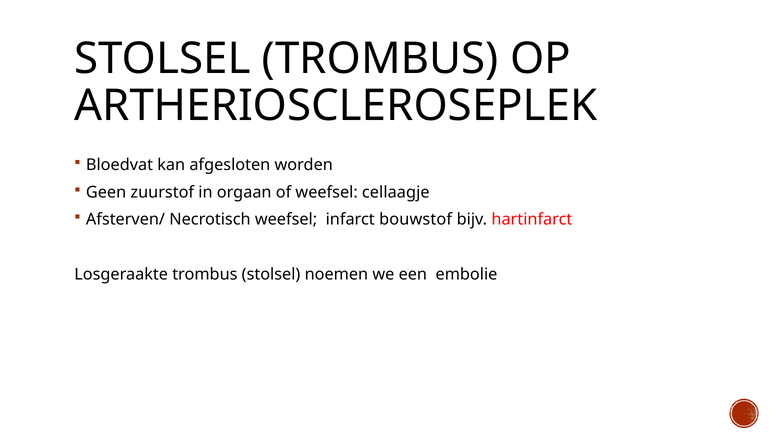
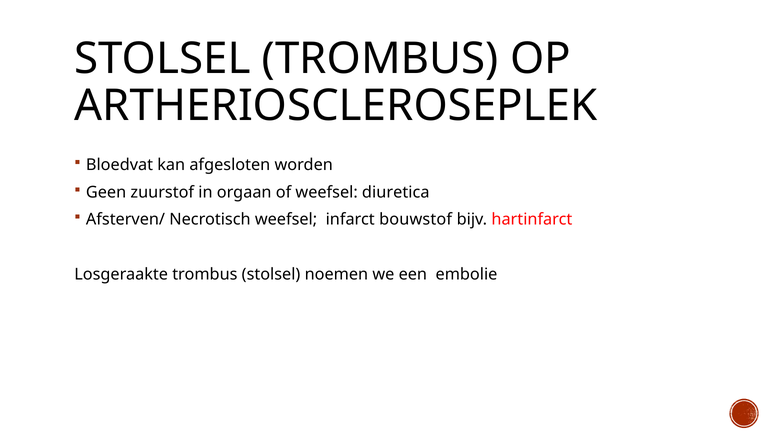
cellaagje: cellaagje -> diuretica
